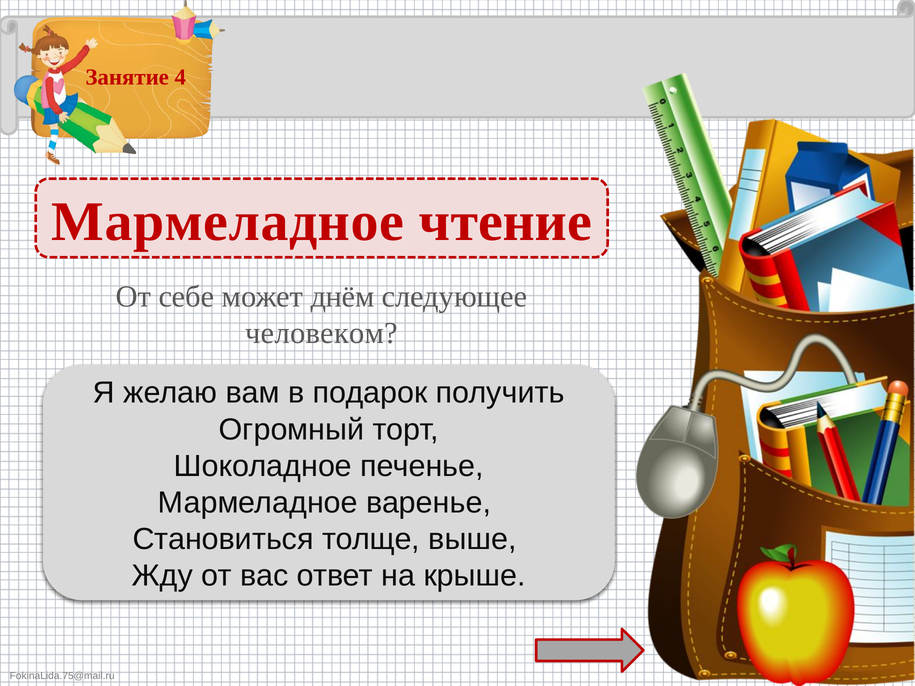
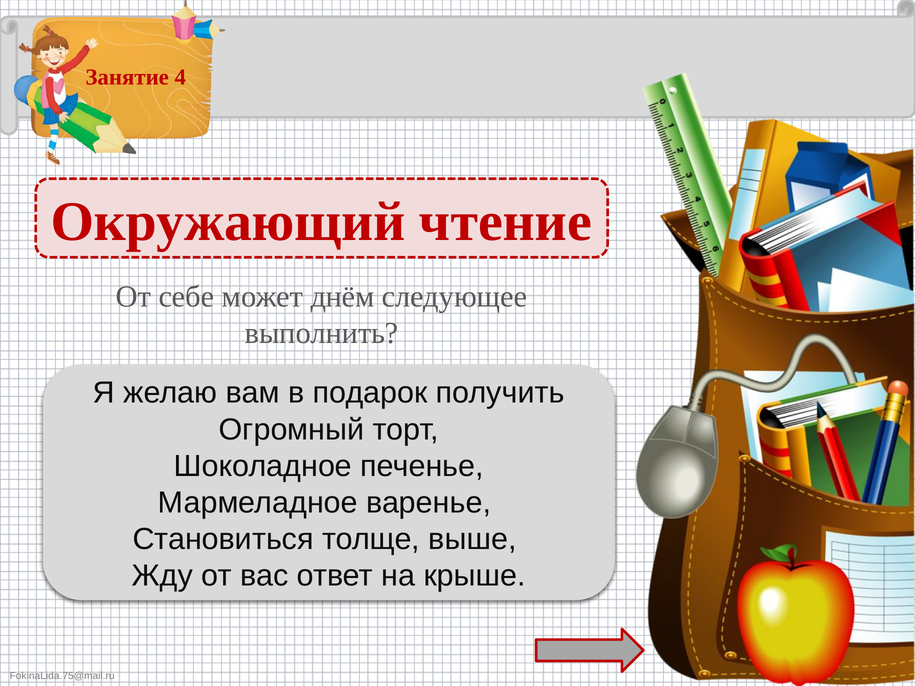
Мармеладное at (228, 222): Мармеладное -> Окружающий
человеком: человеком -> выполнить
